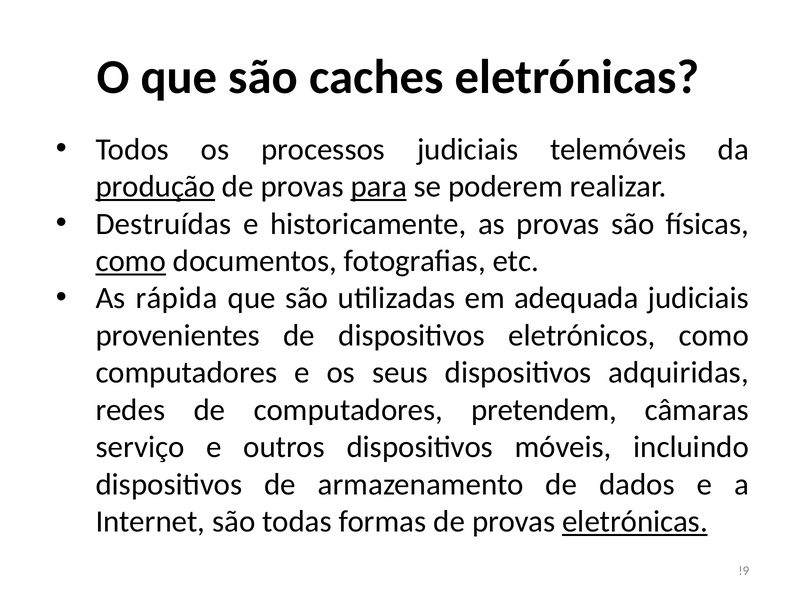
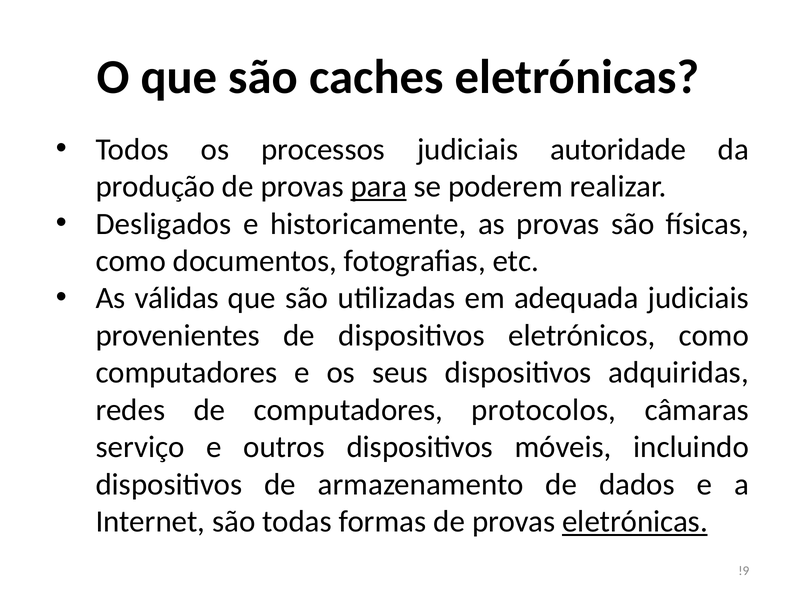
telemóveis: telemóveis -> autoridade
produção underline: present -> none
Destruídas: Destruídas -> Desligados
como at (131, 261) underline: present -> none
rápida: rápida -> válidas
pretendem: pretendem -> protocolos
